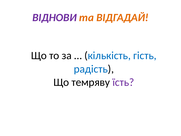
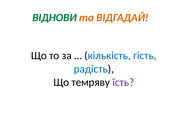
ВІДНОВИ colour: purple -> green
